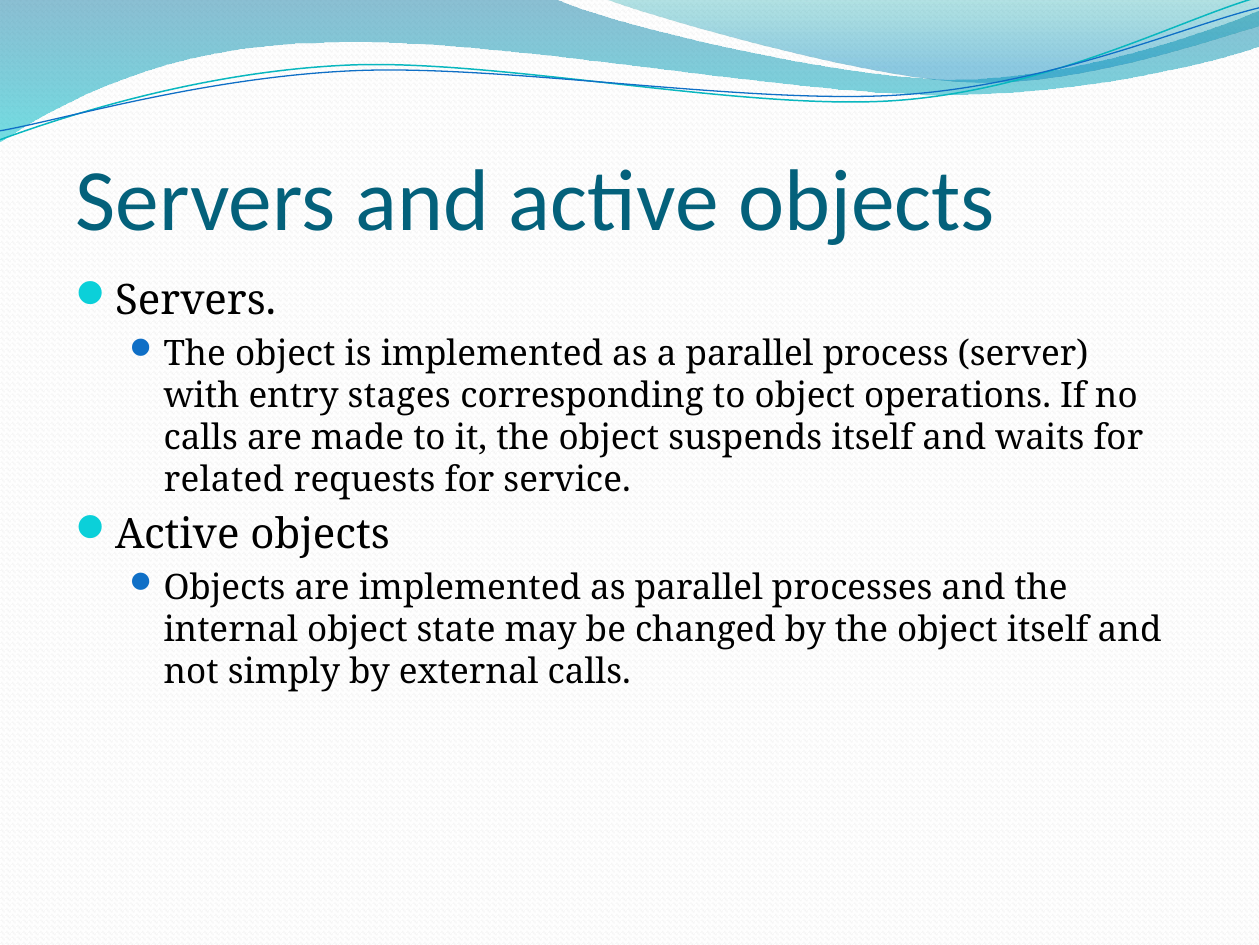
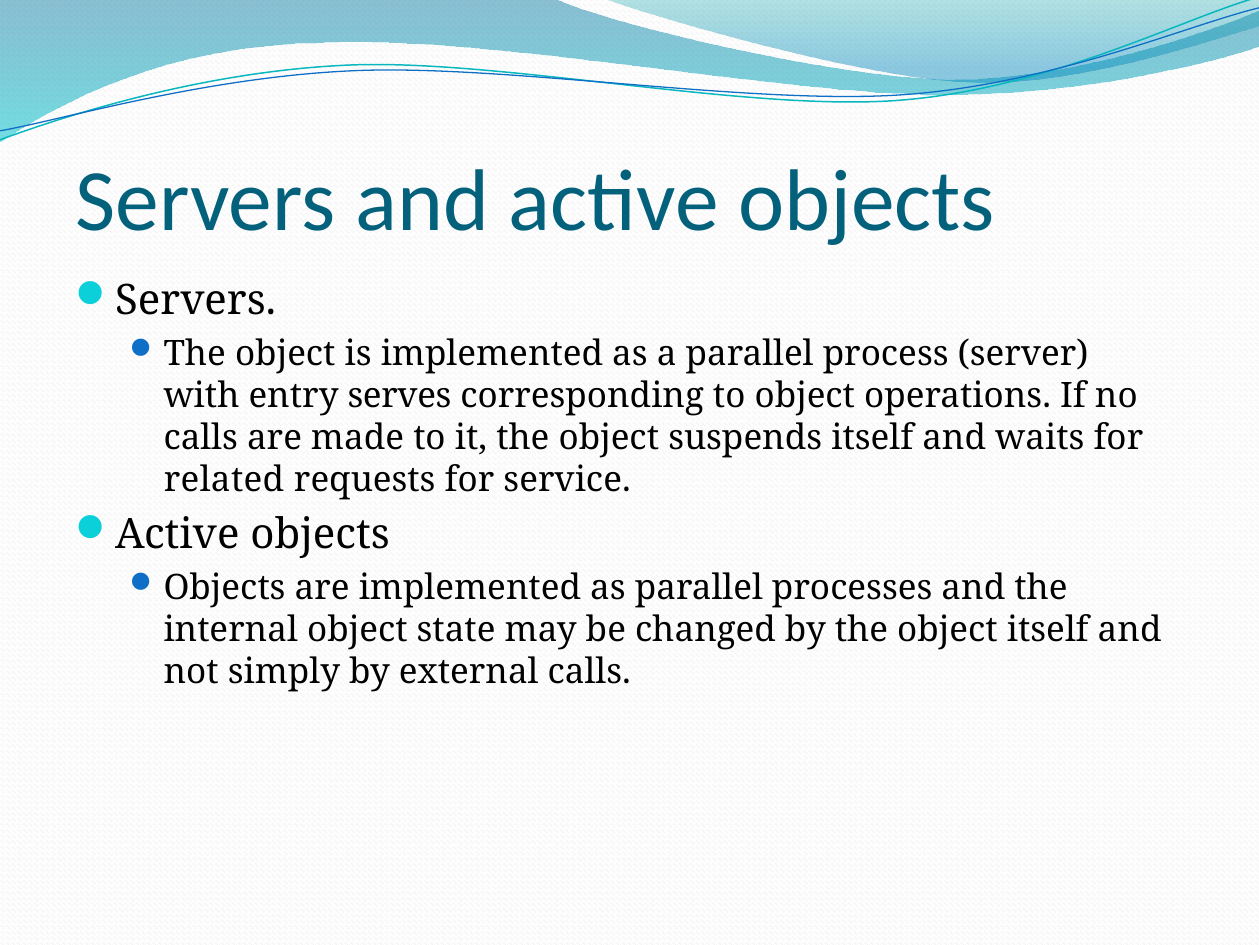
stages: stages -> serves
